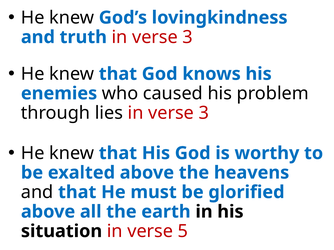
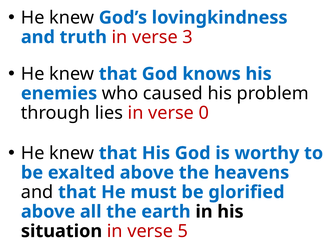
lies in verse 3: 3 -> 0
